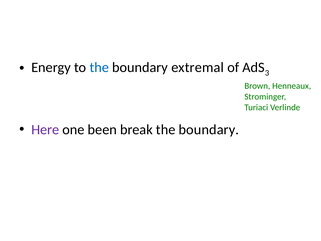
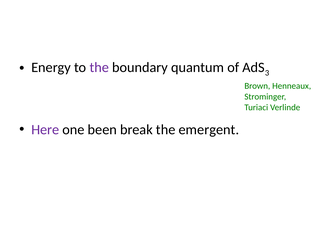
the at (99, 67) colour: blue -> purple
extremal: extremal -> quantum
break the boundary: boundary -> emergent
